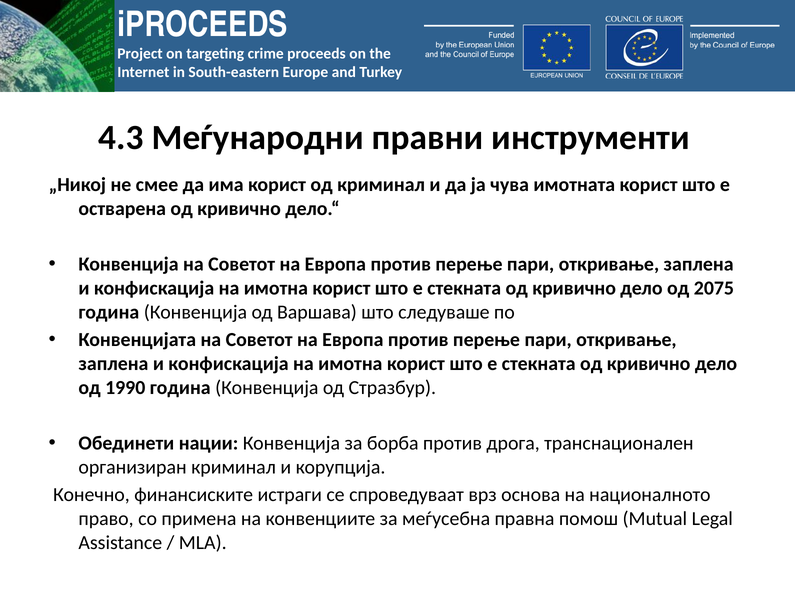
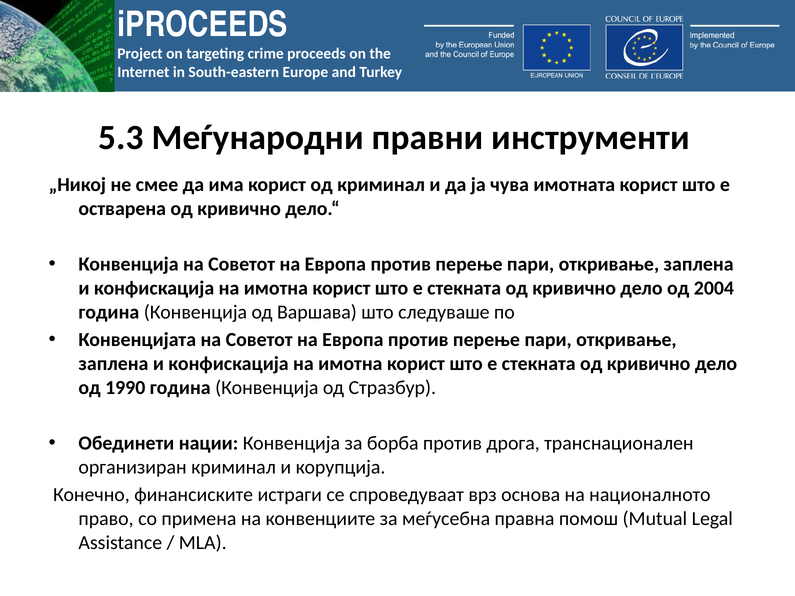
4.3: 4.3 -> 5.3
2075: 2075 -> 2004
